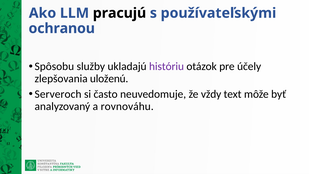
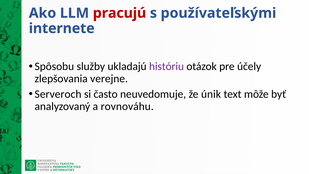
pracujú colour: black -> red
ochranou: ochranou -> internete
uloženú: uloženú -> verejne
vždy: vždy -> únik
